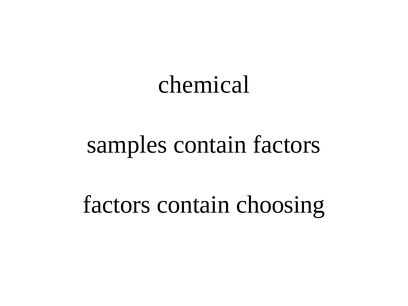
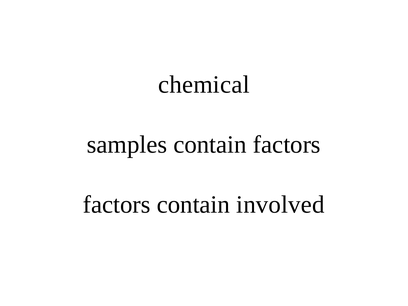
choosing: choosing -> involved
